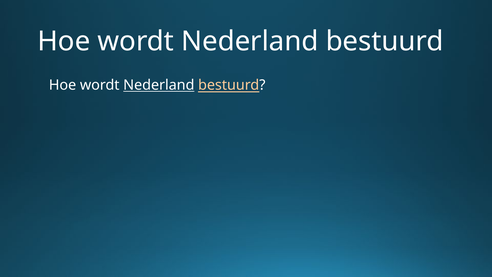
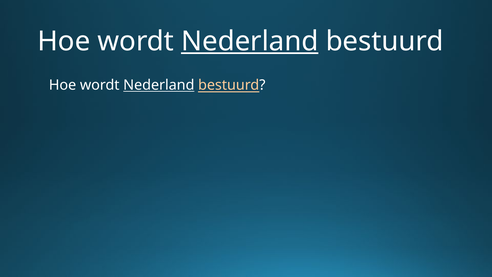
Nederland at (250, 41) underline: none -> present
